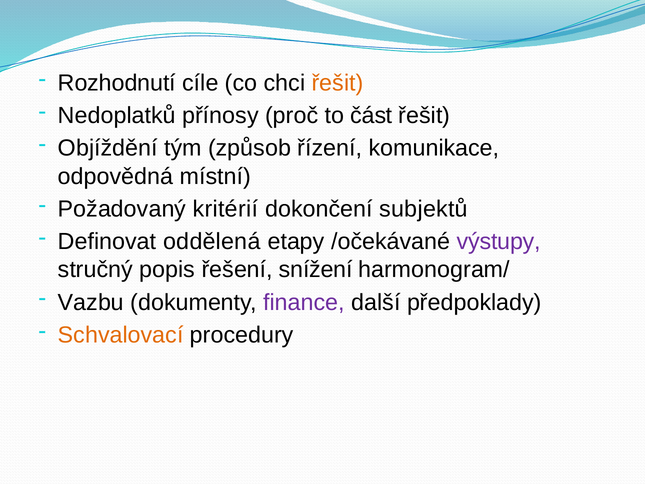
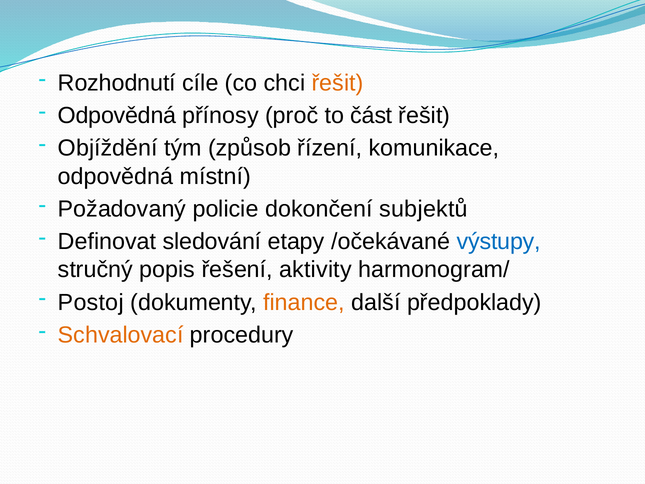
Nedoplatků at (117, 116): Nedoplatků -> Odpovědná
kritérií: kritérií -> policie
oddělená: oddělená -> sledování
výstupy colour: purple -> blue
snížení: snížení -> aktivity
Vazbu: Vazbu -> Postoj
finance colour: purple -> orange
